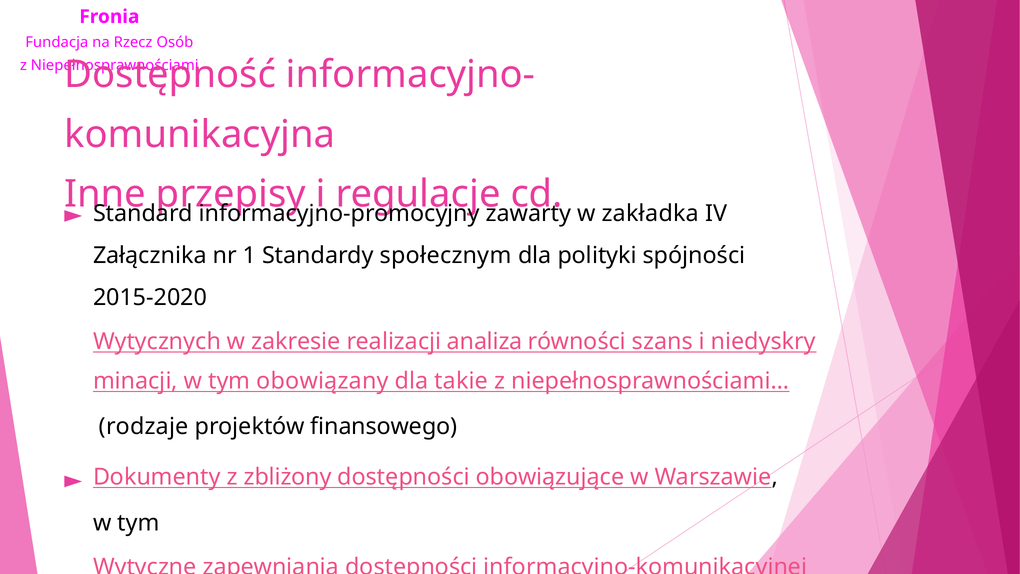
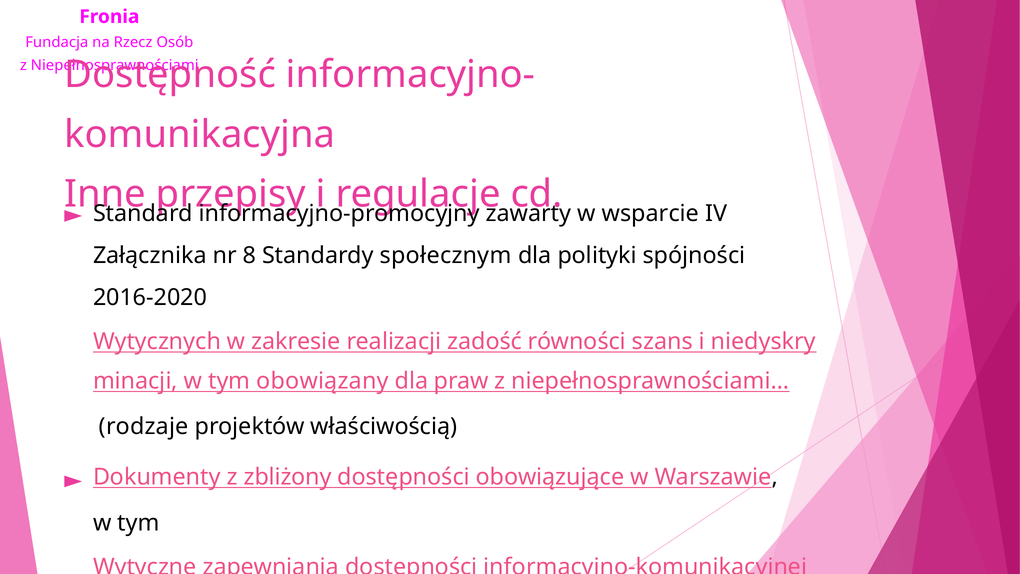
zakładka: zakładka -> wsparcie
1: 1 -> 8
2015‑2020: 2015‑2020 -> 2016‑2020
analiza: analiza -> zadość
takie: takie -> praw
finansowego: finansowego -> właściwością
